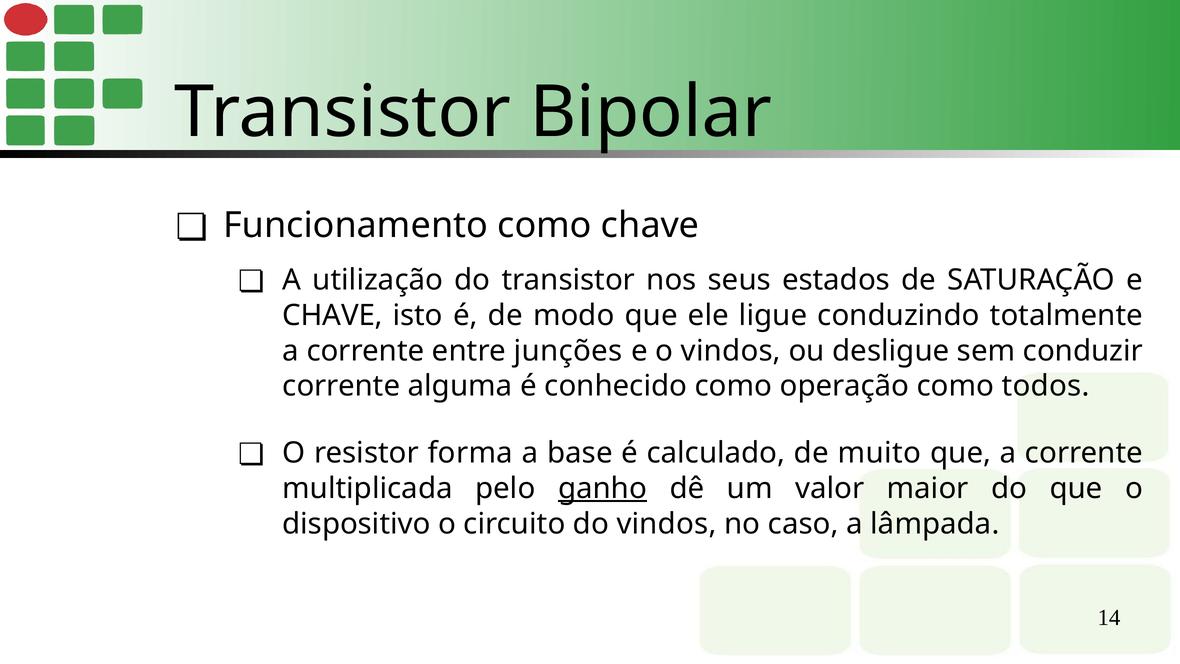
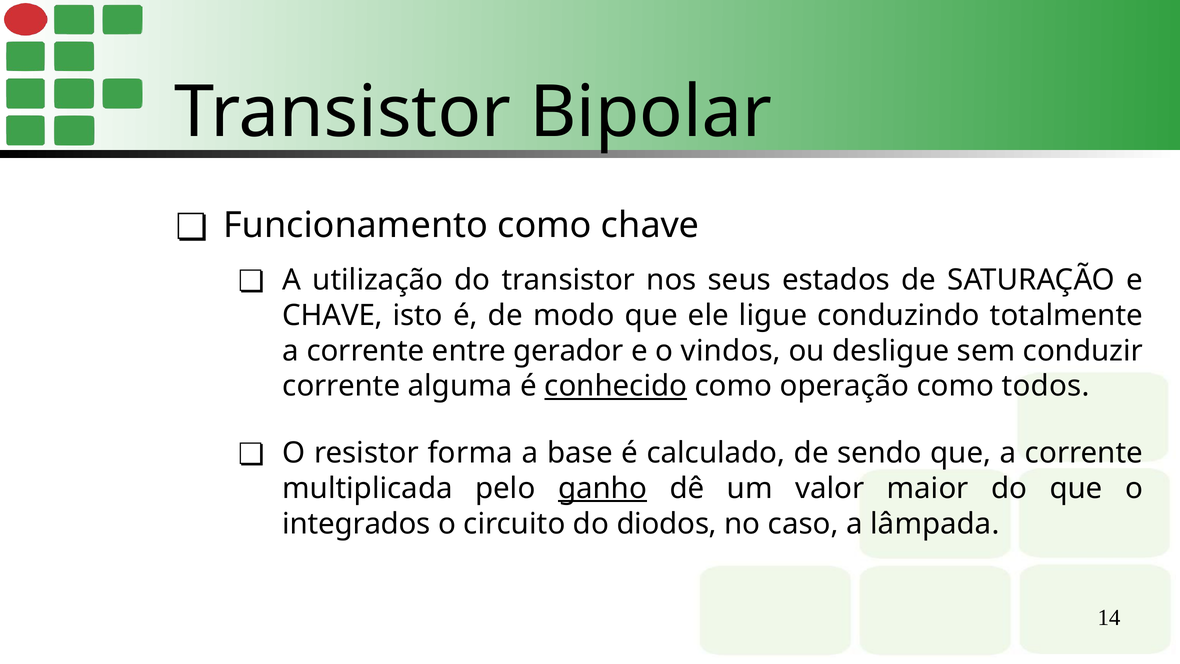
junções: junções -> gerador
conhecido underline: none -> present
muito: muito -> sendo
dispositivo: dispositivo -> integrados
do vindos: vindos -> diodos
